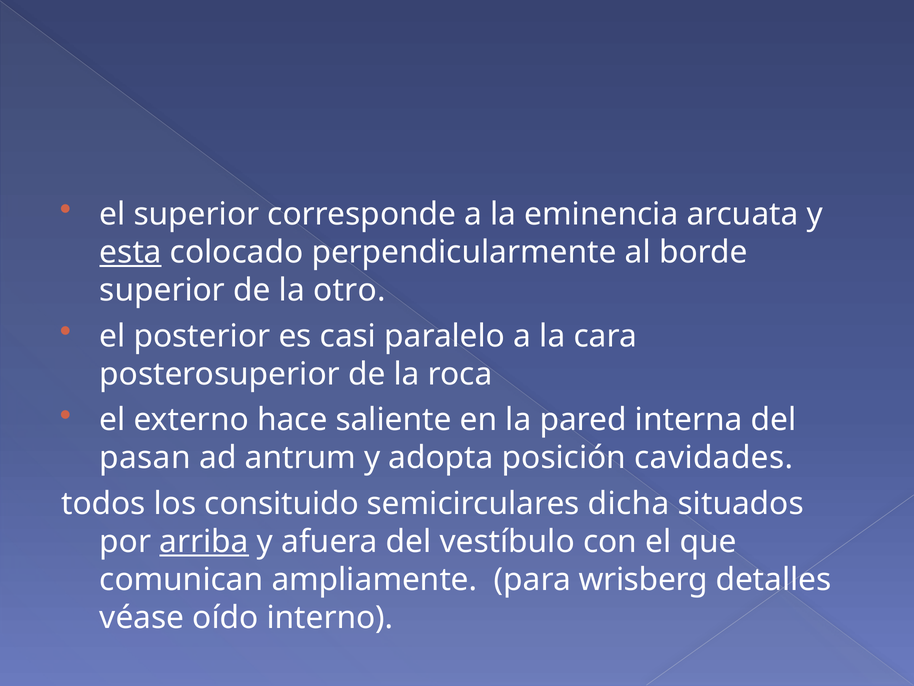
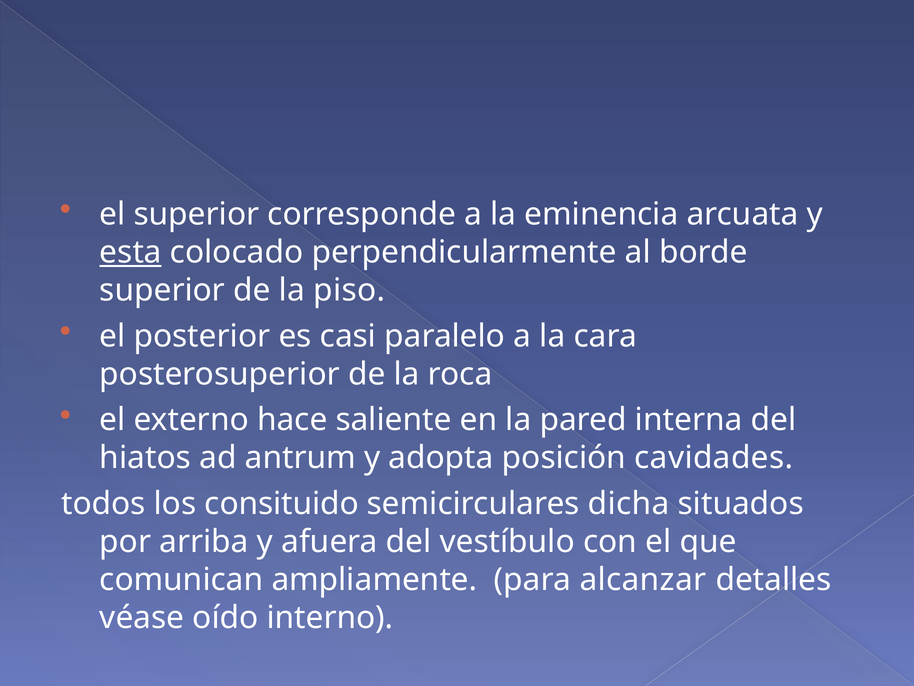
otro: otro -> piso
pasan: pasan -> hiatos
arriba underline: present -> none
wrisberg: wrisberg -> alcanzar
